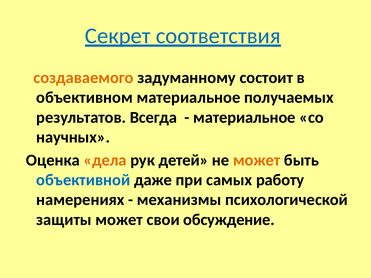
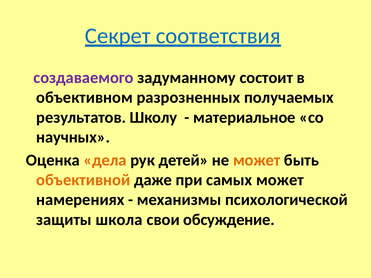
создаваемого colour: orange -> purple
объективном материальное: материальное -> разрозненных
Всегда: Всегда -> Школу
объективной colour: blue -> orange
самых работу: работу -> может
защиты может: может -> школа
